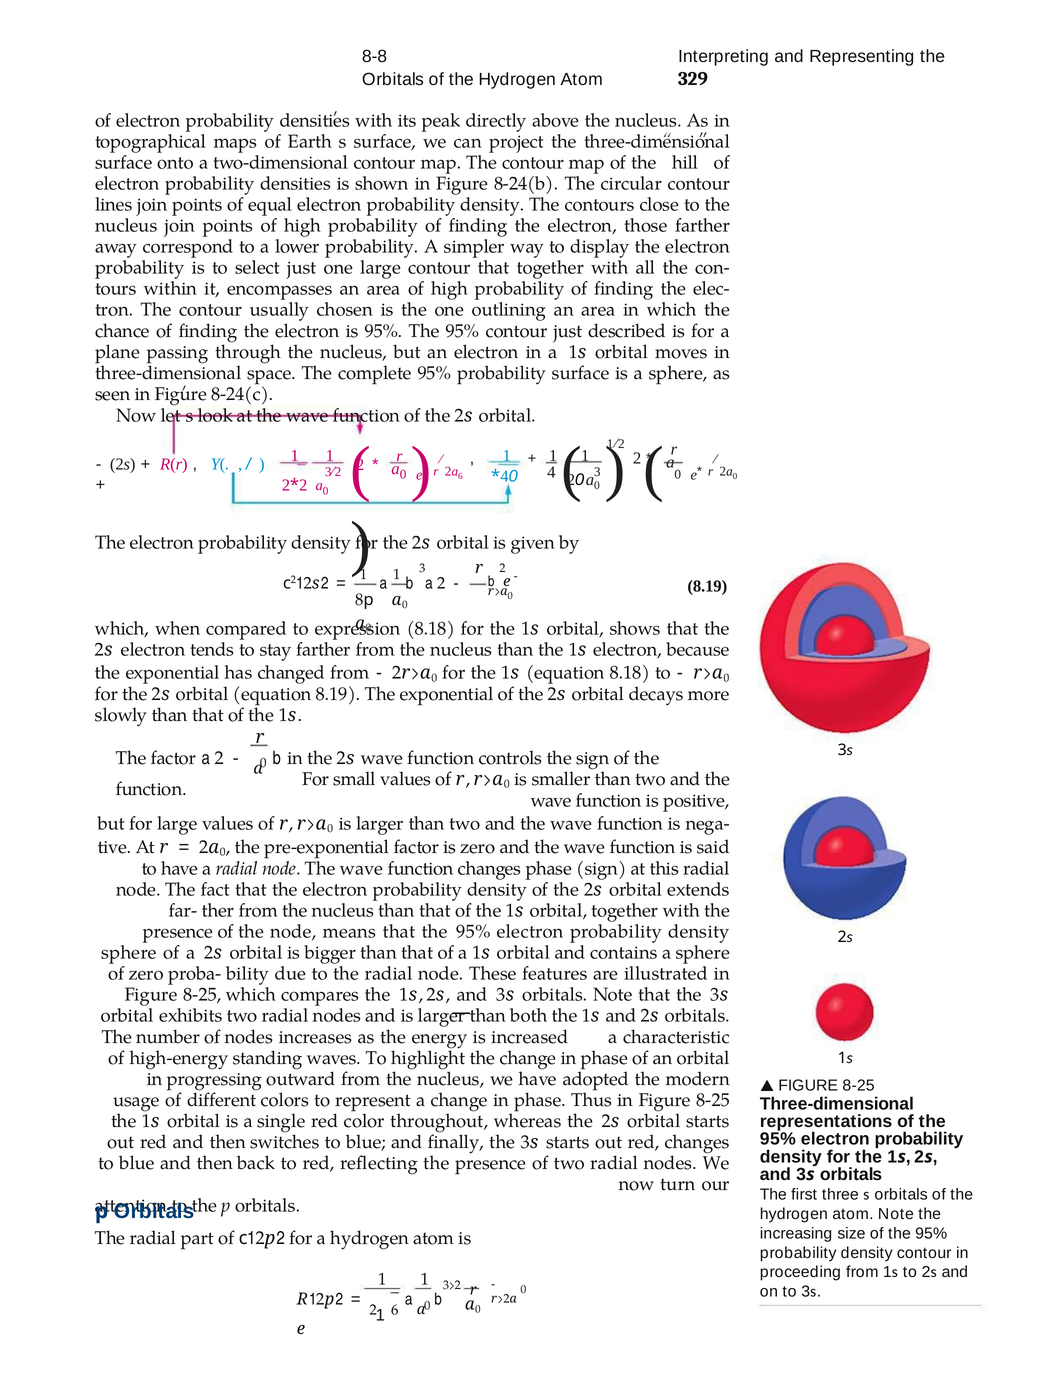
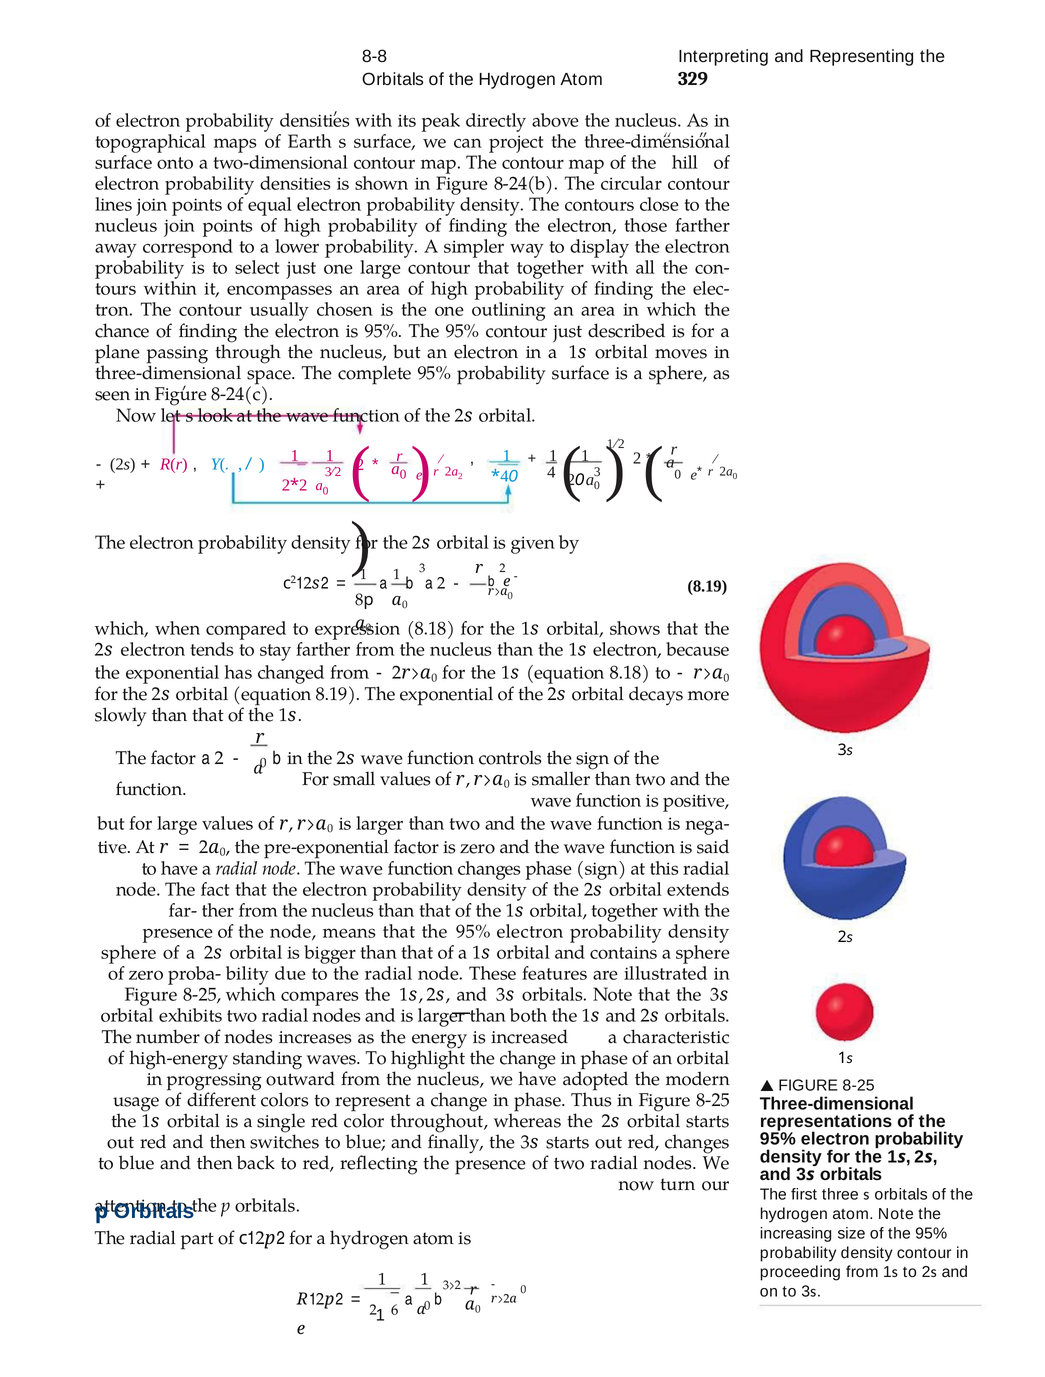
6 at (460, 477): 6 -> 2
